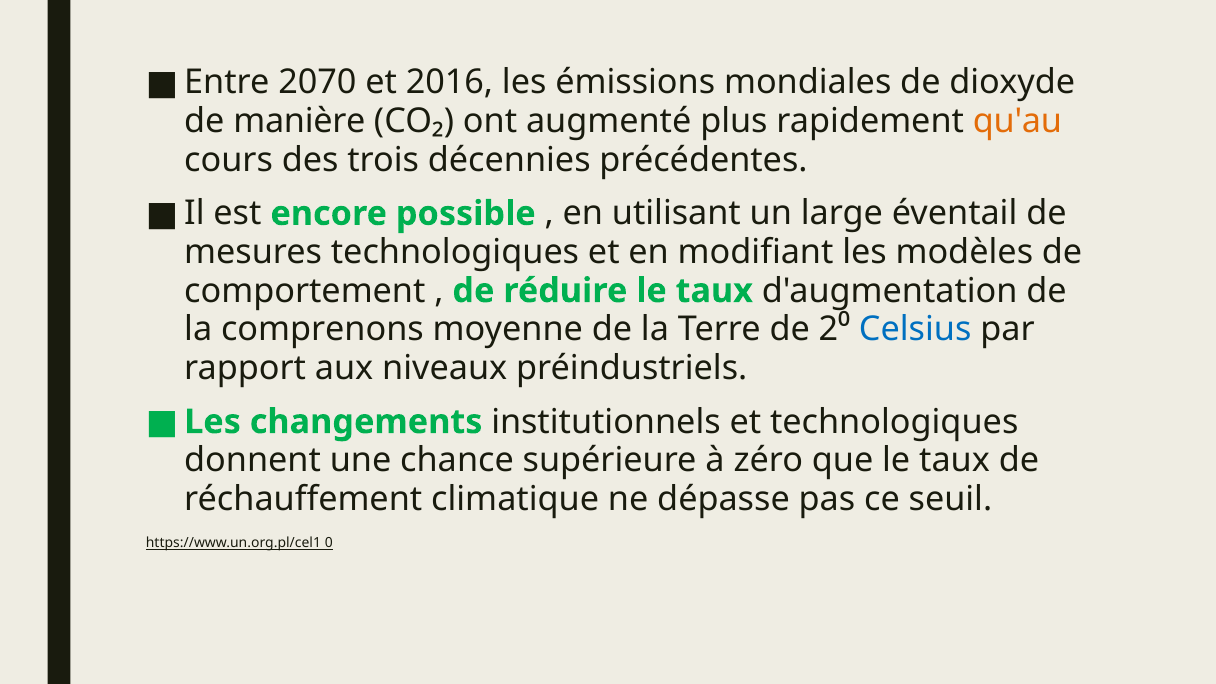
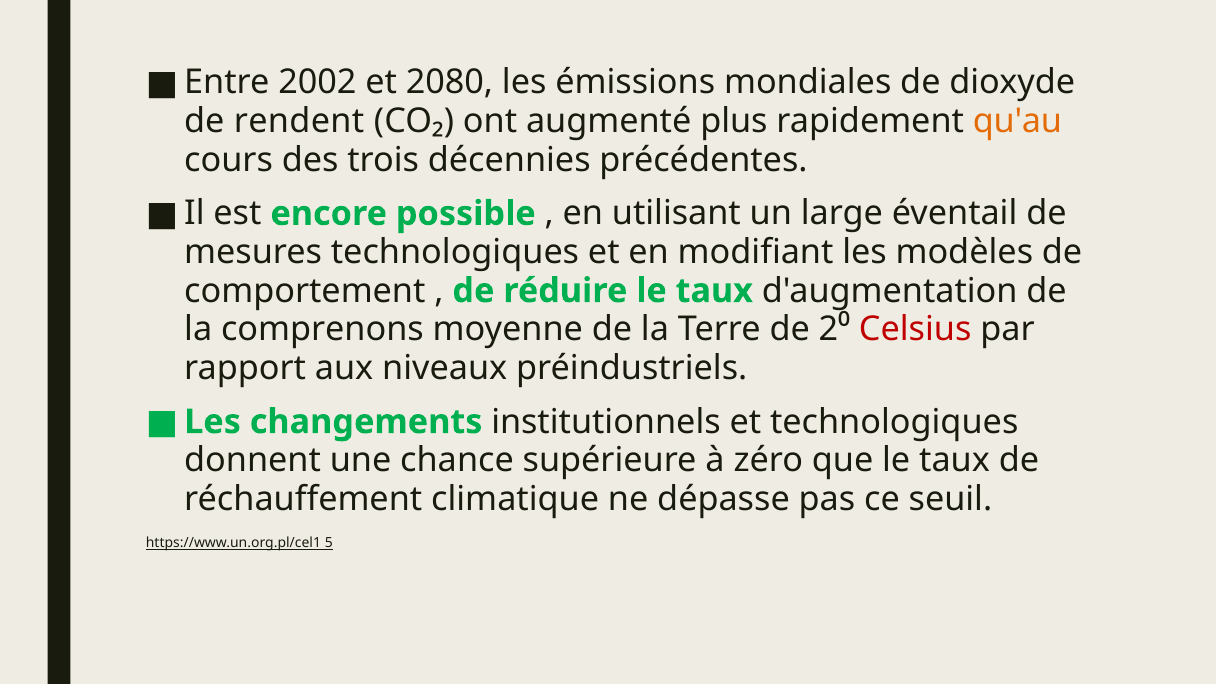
2070: 2070 -> 2002
2016: 2016 -> 2080
manière: manière -> rendent
Celsius colour: blue -> red
0: 0 -> 5
